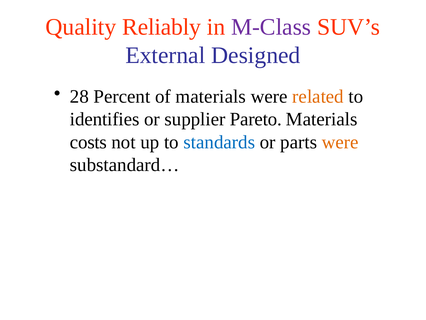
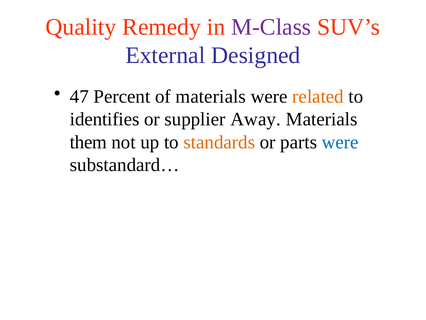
Reliably: Reliably -> Remedy
28: 28 -> 47
Pareto: Pareto -> Away
costs: costs -> them
standards colour: blue -> orange
were at (340, 142) colour: orange -> blue
